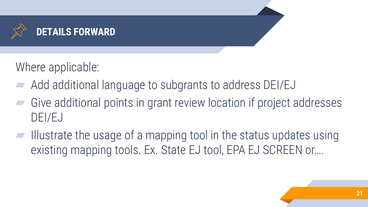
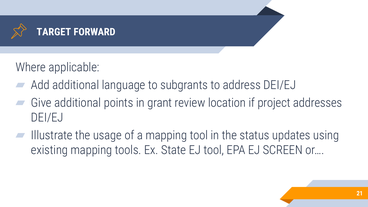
DETAILS: DETAILS -> TARGET
